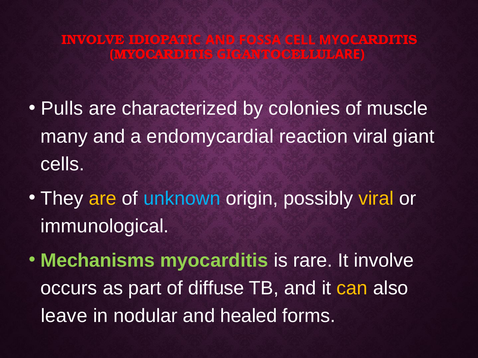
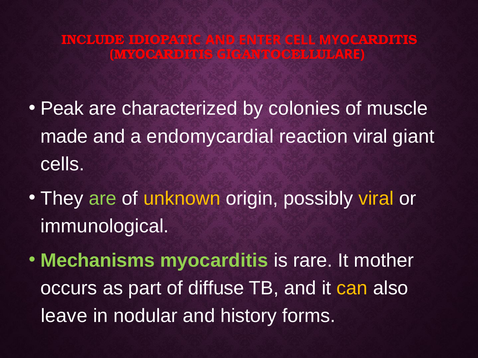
INVOLVE at (93, 40): INVOLVE -> INCLUDE
FOSSA: FOSSA -> ENTER
Pulls: Pulls -> Peak
many: many -> made
are at (103, 199) colour: yellow -> light green
unknown colour: light blue -> yellow
It involve: involve -> mother
healed: healed -> history
